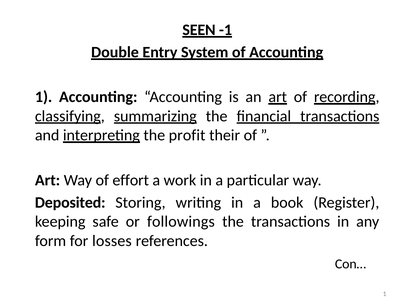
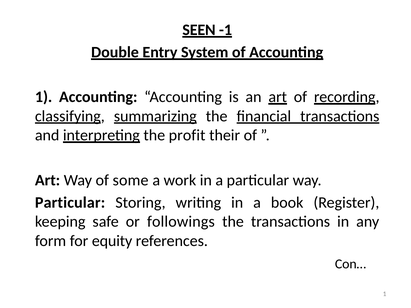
effort: effort -> some
Deposited at (70, 203): Deposited -> Particular
losses: losses -> equity
